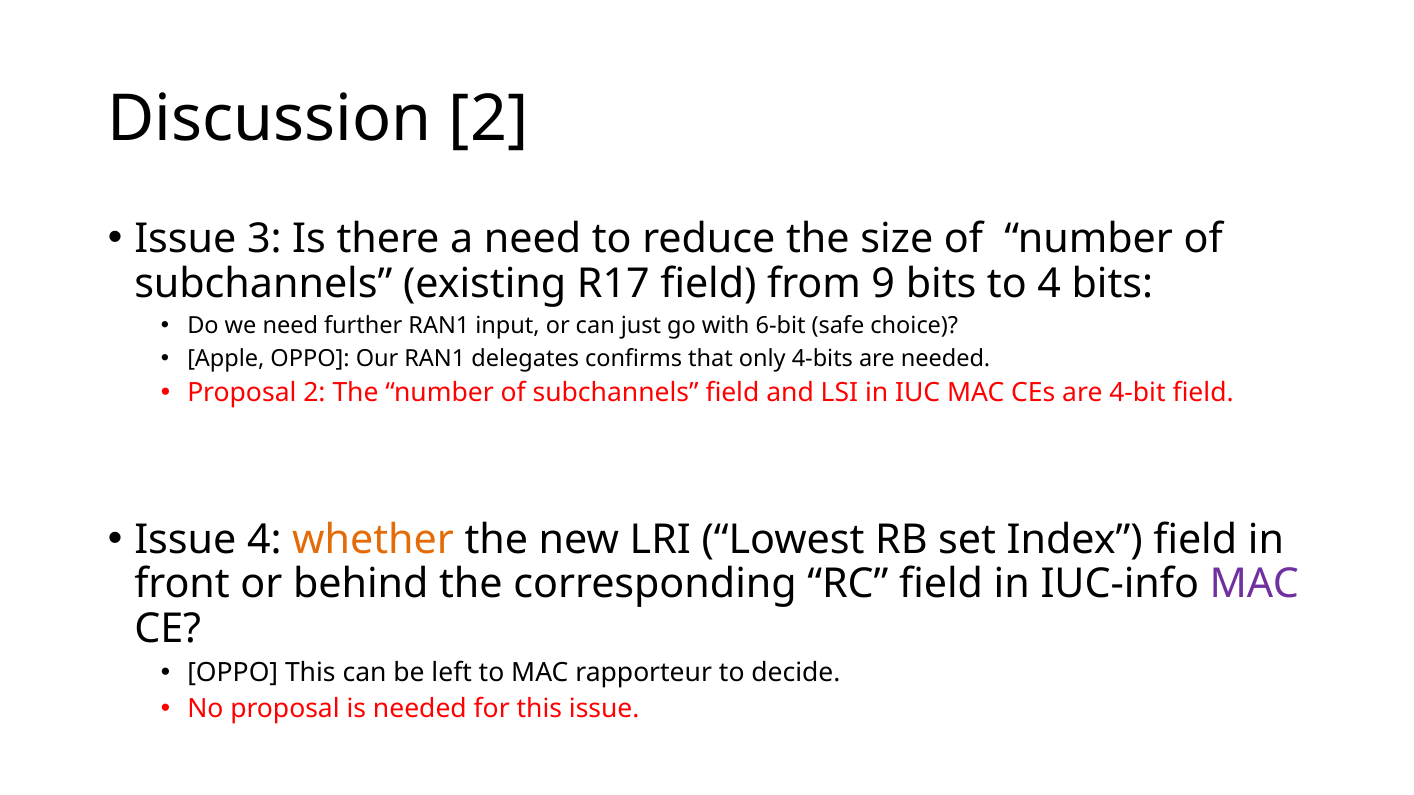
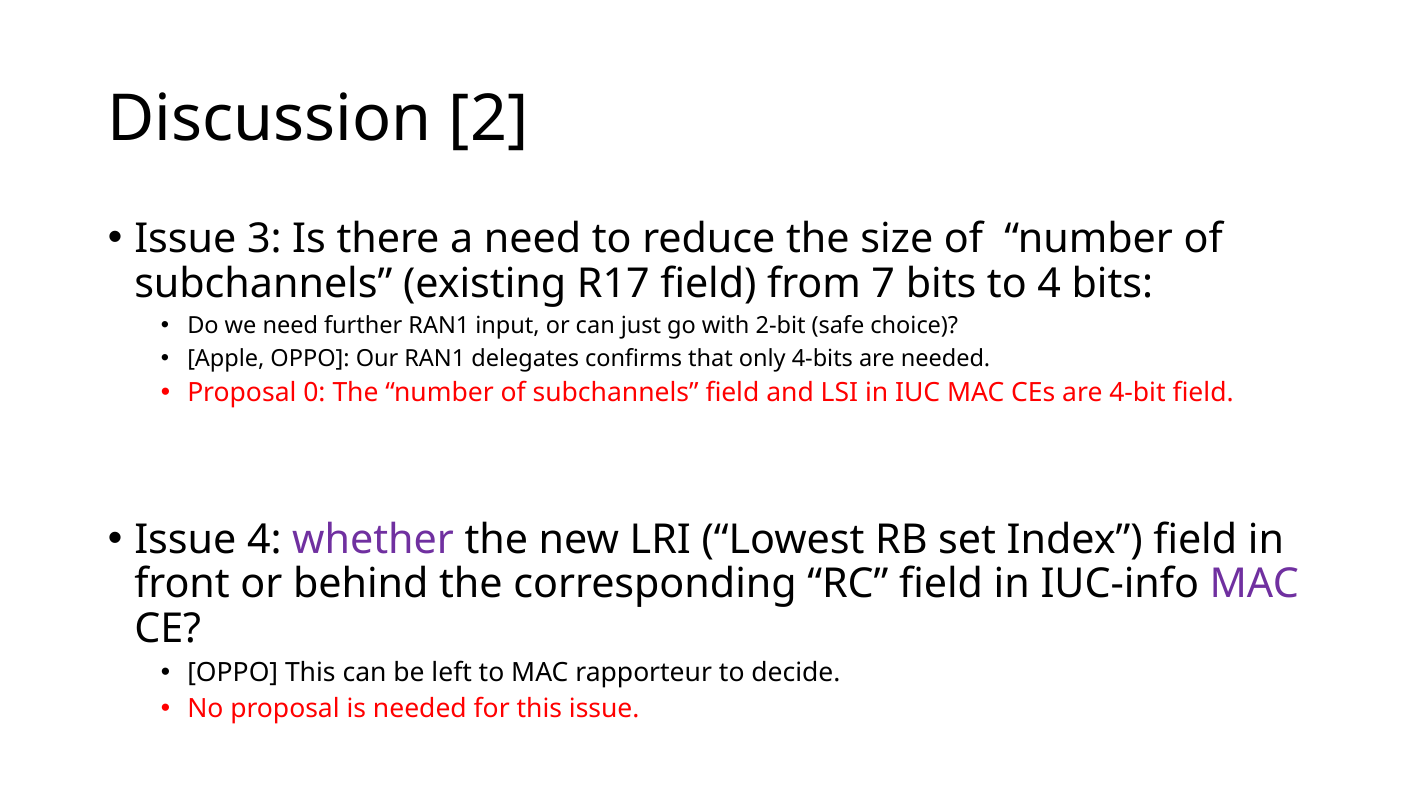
9: 9 -> 7
6-bit: 6-bit -> 2-bit
Proposal 2: 2 -> 0
whether colour: orange -> purple
